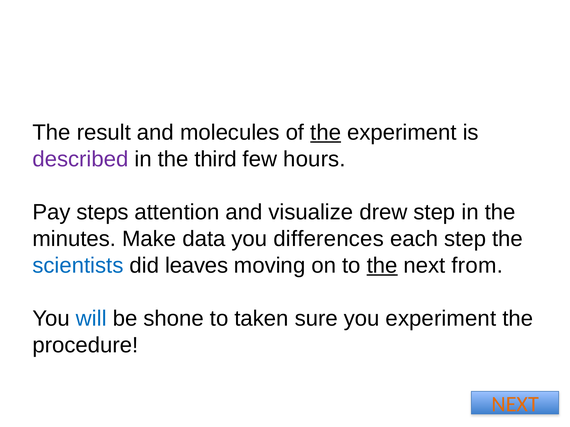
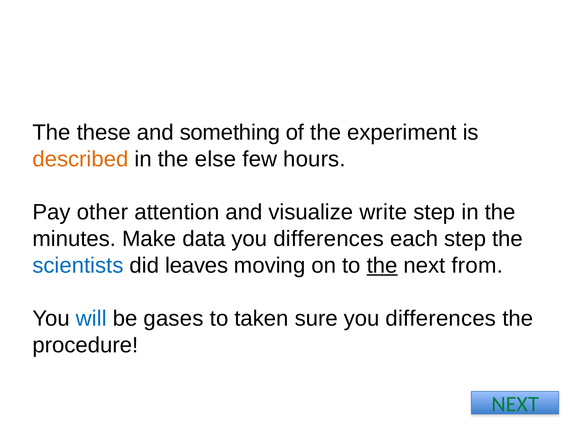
result: result -> these
molecules: molecules -> something
the at (326, 133) underline: present -> none
described colour: purple -> orange
third: third -> else
steps: steps -> other
drew: drew -> write
shone: shone -> gases
sure you experiment: experiment -> differences
NEXT at (515, 405) colour: orange -> green
